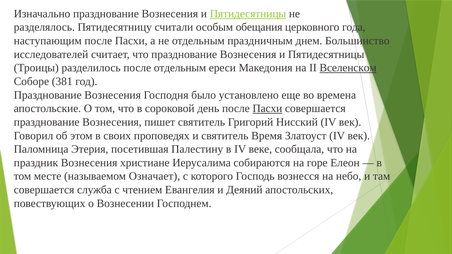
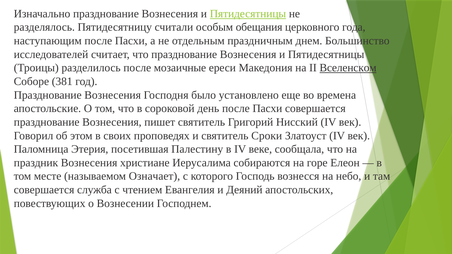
после отдельным: отдельным -> мозаичные
Пасхи at (267, 109) underline: present -> none
Время: Время -> Сроки
